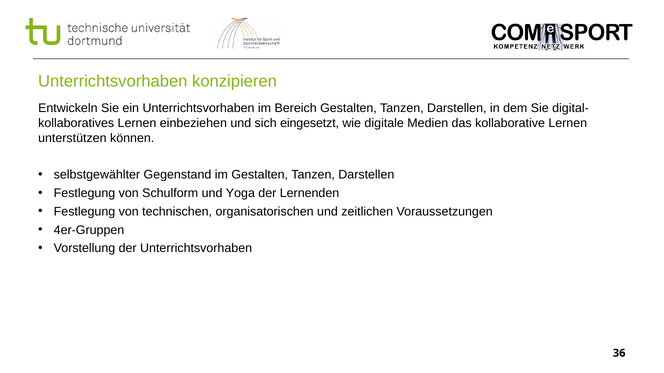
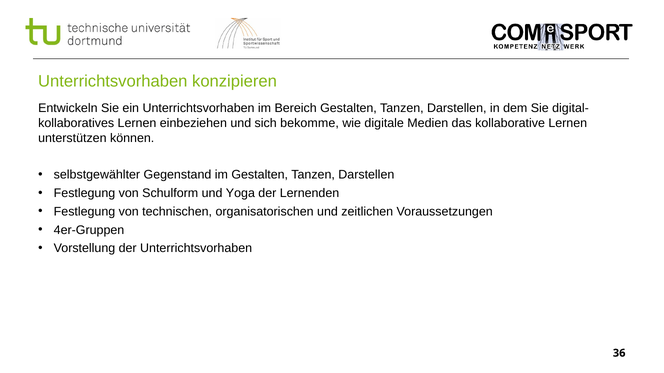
eingesetzt: eingesetzt -> bekomme
